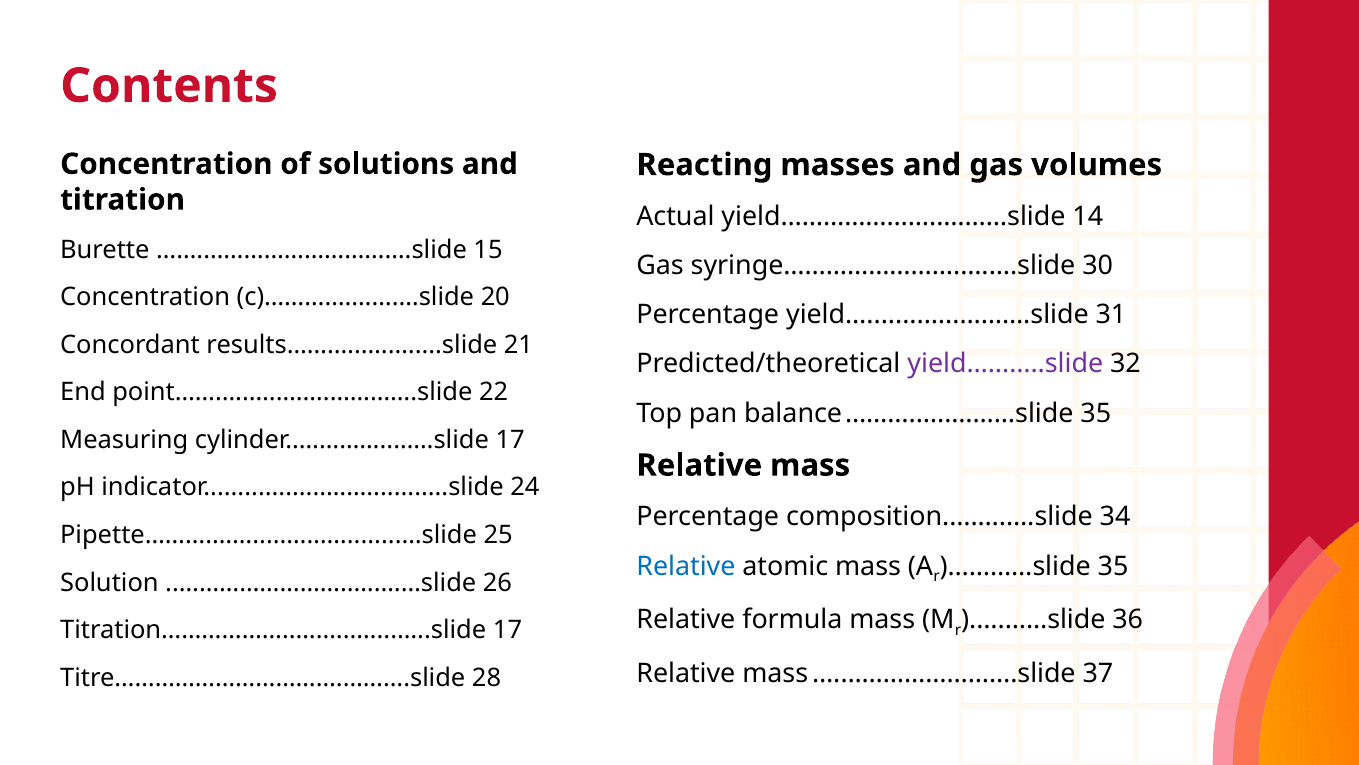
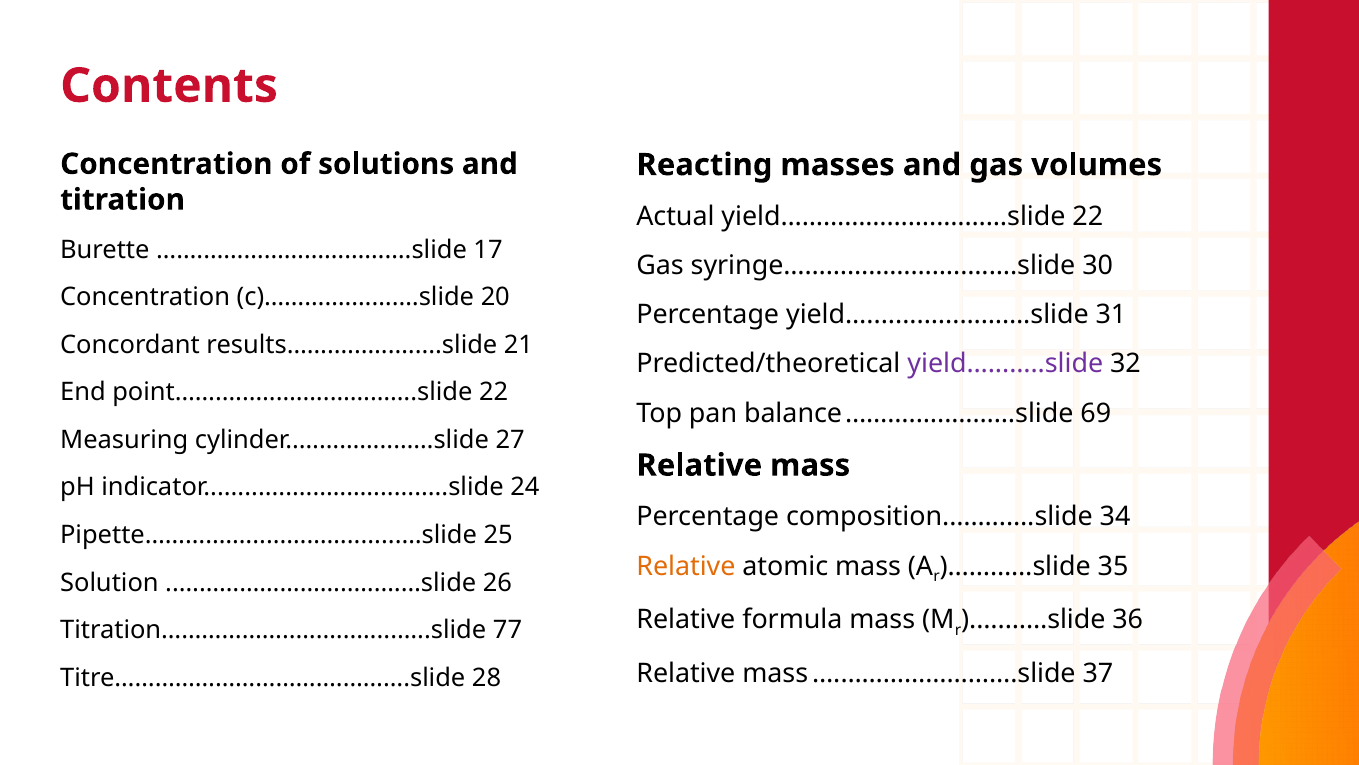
yield…………………..………slide 14: 14 -> 22
15: 15 -> 17
……….…..………slide 35: 35 -> 69
cylinder..…………..……slide 17: 17 -> 27
Relative at (686, 566) colour: blue -> orange
Titration………………..….…..…...…..slide 17: 17 -> 77
